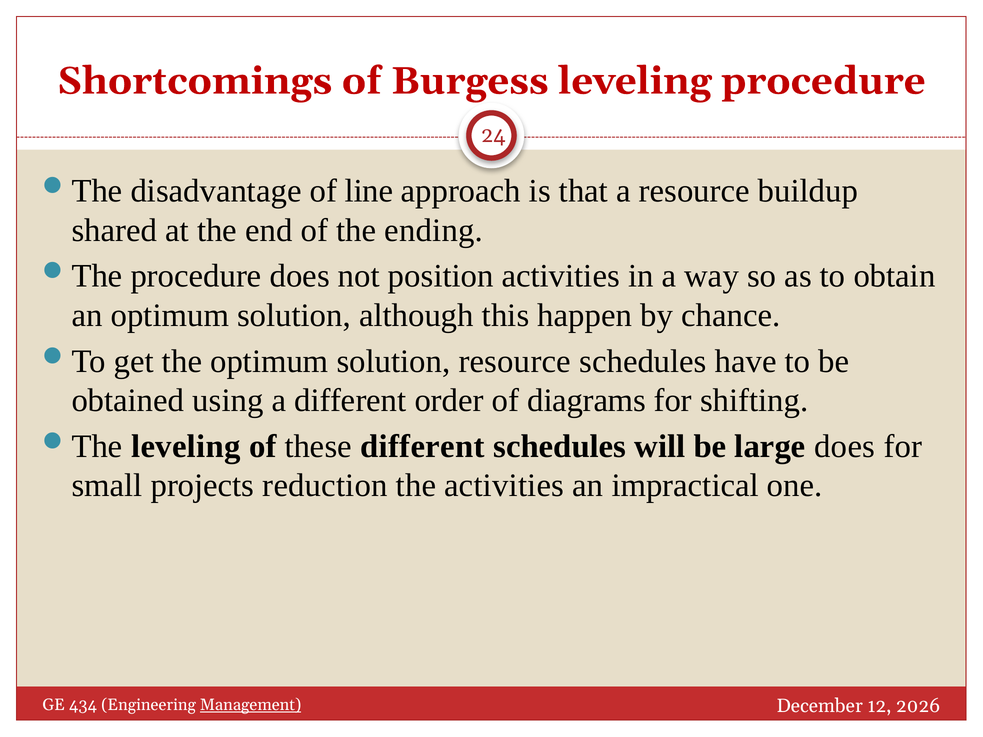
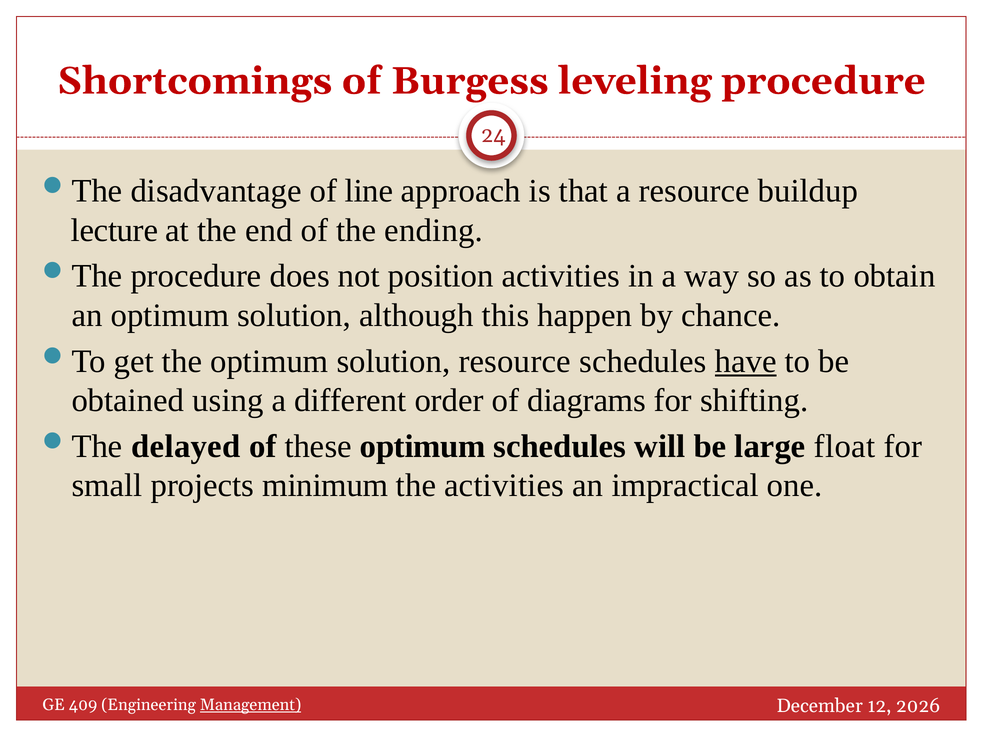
shared: shared -> lecture
have underline: none -> present
leveling at (186, 447): leveling -> delayed
these different: different -> optimum
large does: does -> float
reduction: reduction -> minimum
434: 434 -> 409
